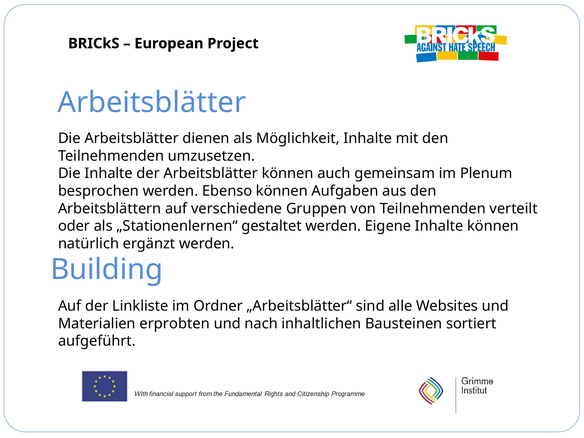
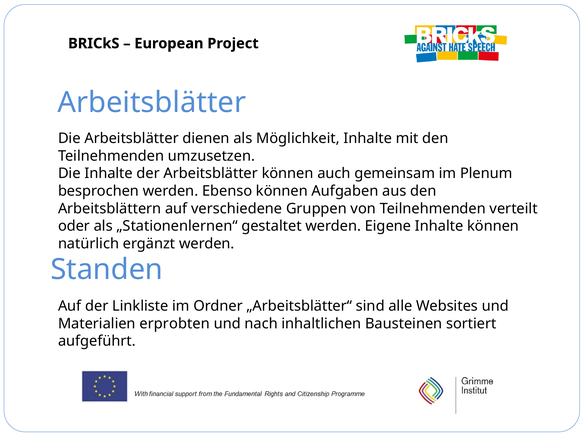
Building: Building -> Standen
